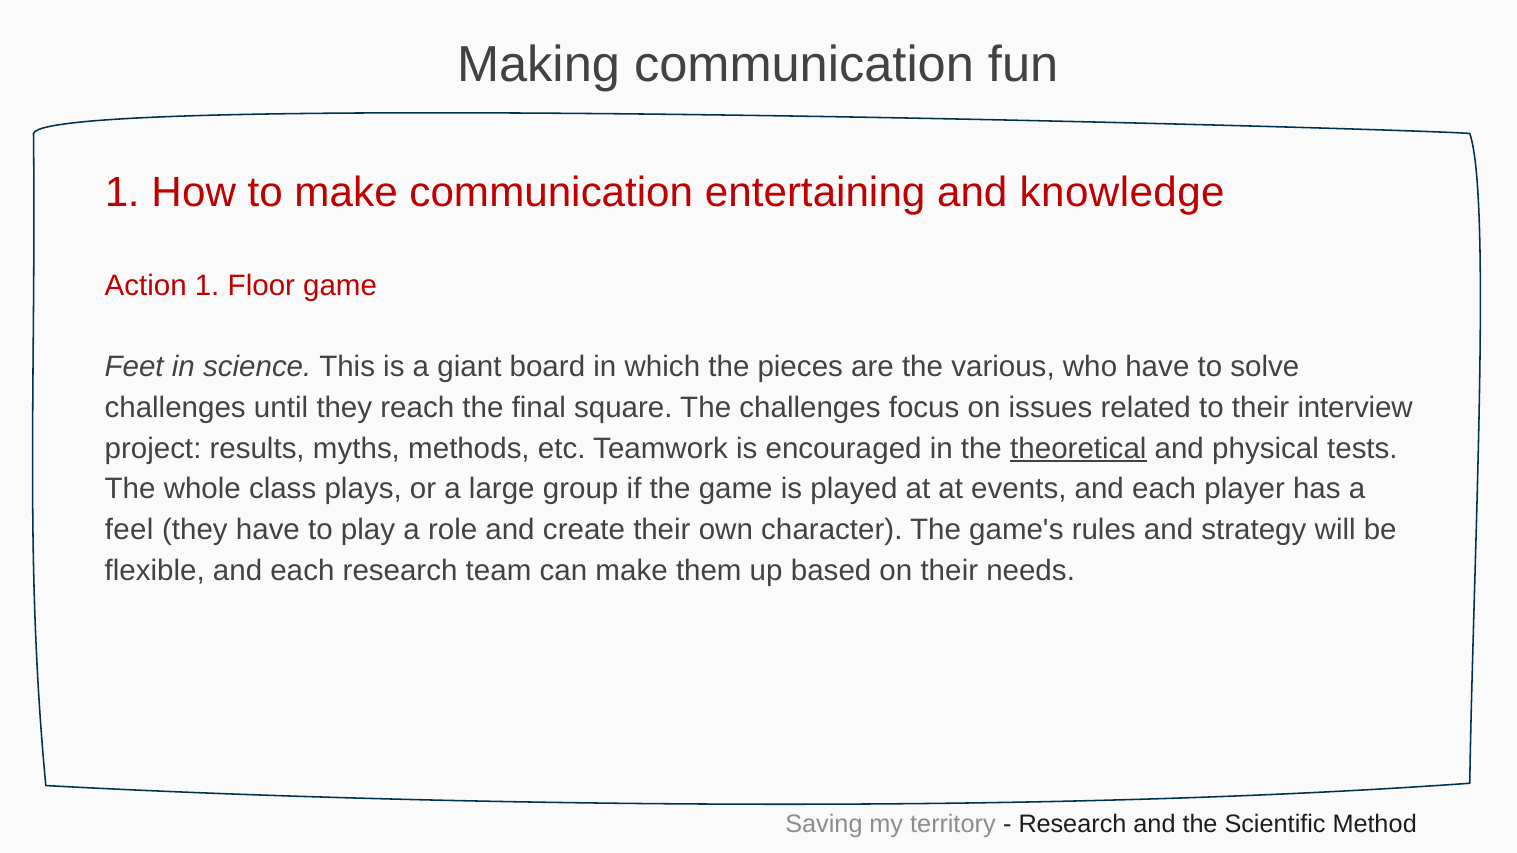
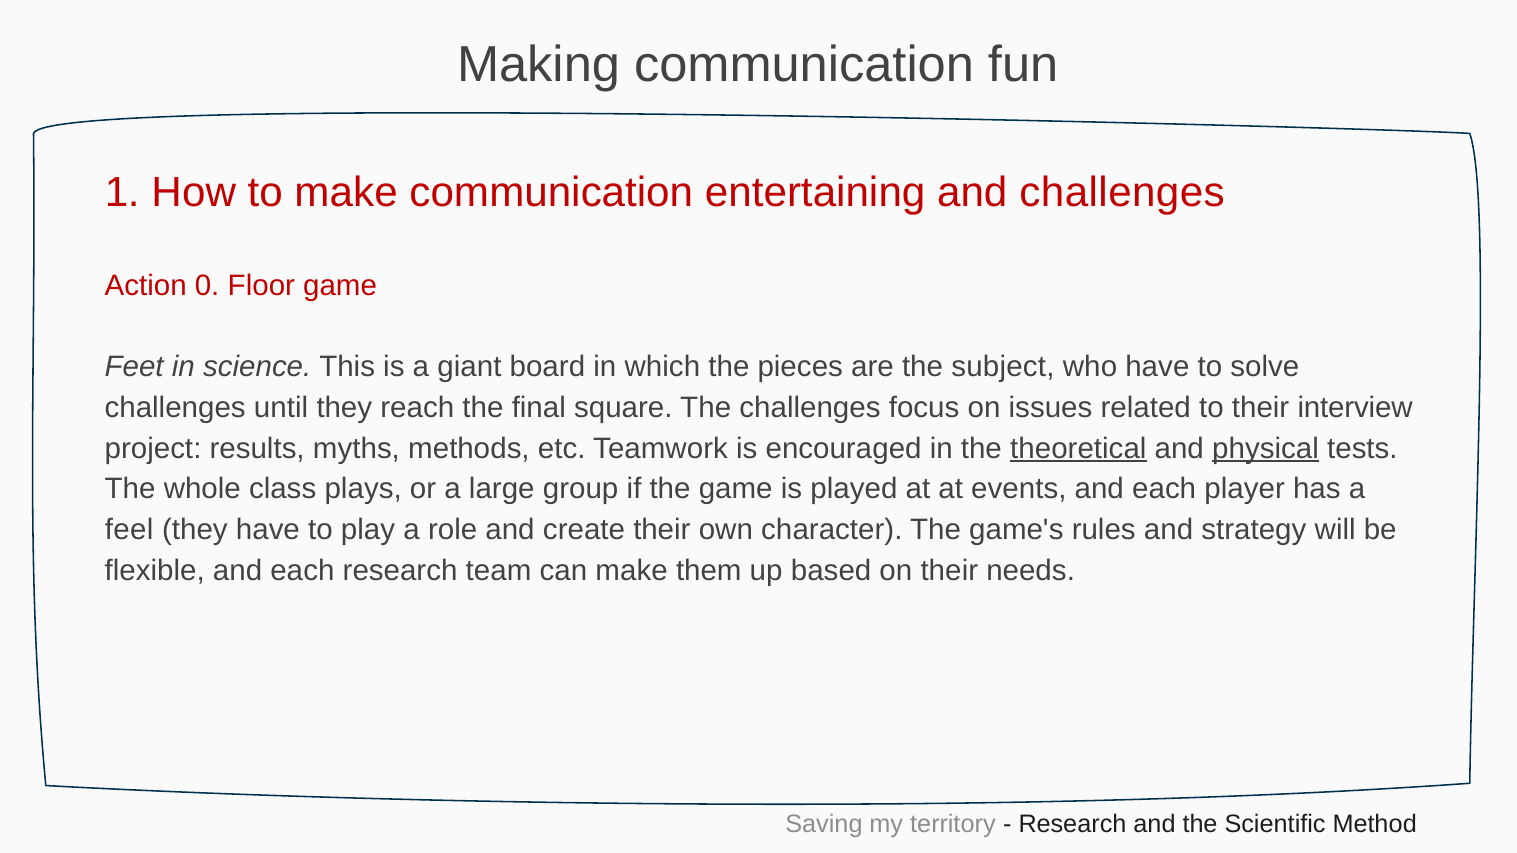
and knowledge: knowledge -> challenges
Action 1: 1 -> 0
various: various -> subject
physical underline: none -> present
